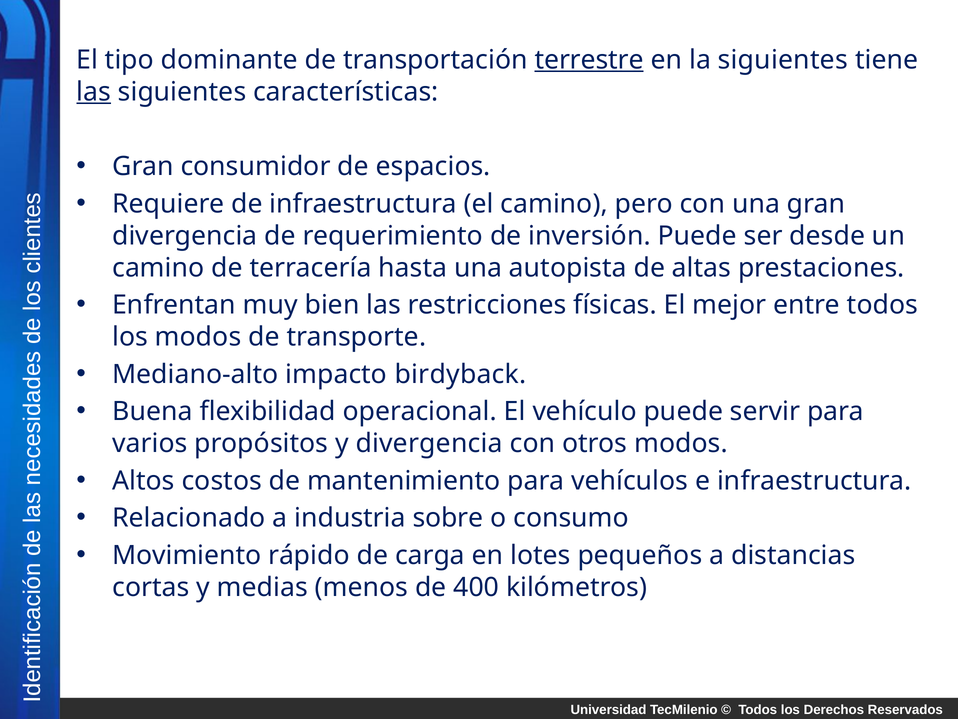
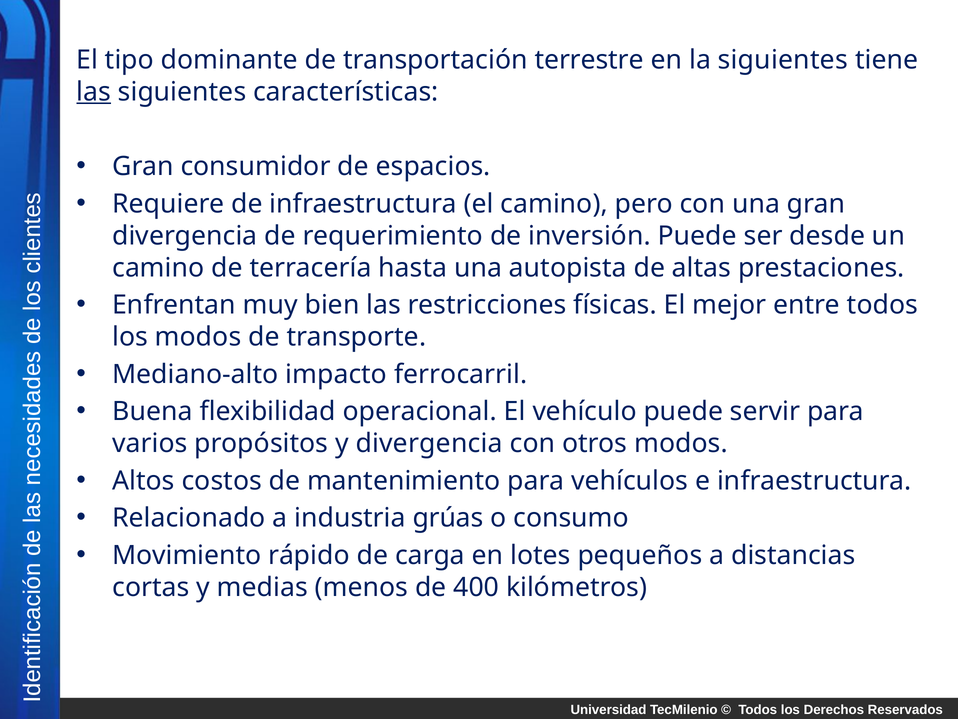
terrestre underline: present -> none
birdyback: birdyback -> ferrocarril
sobre: sobre -> grúas
